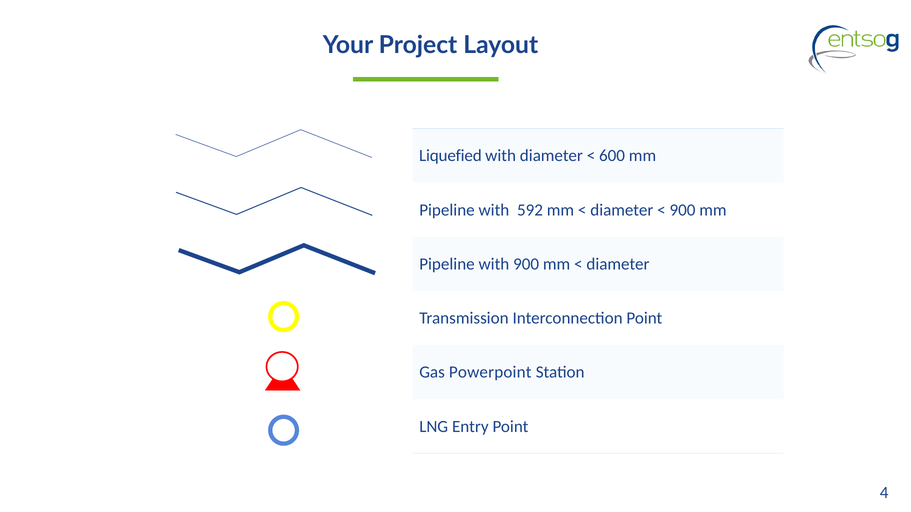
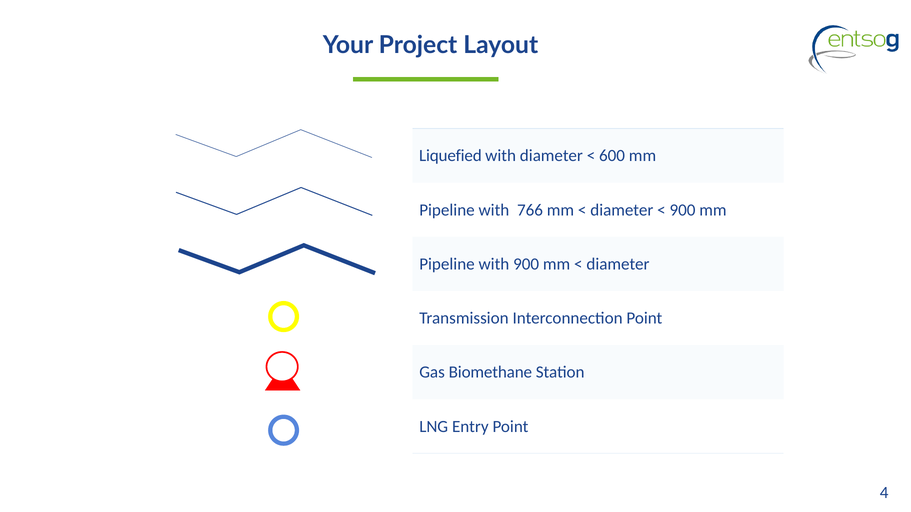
592: 592 -> 766
Powerpoint: Powerpoint -> Biomethane
